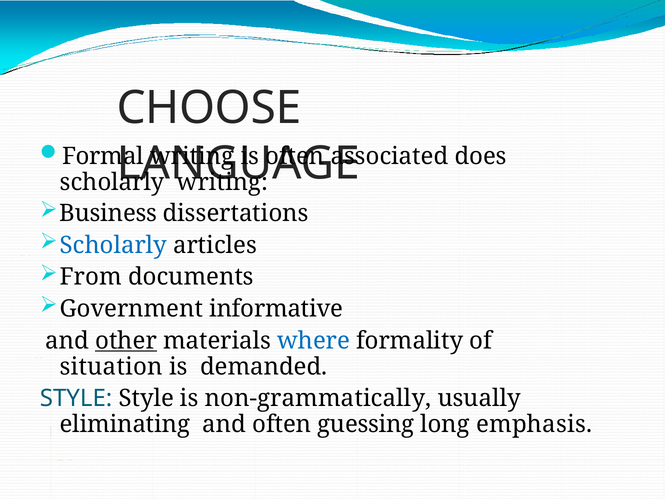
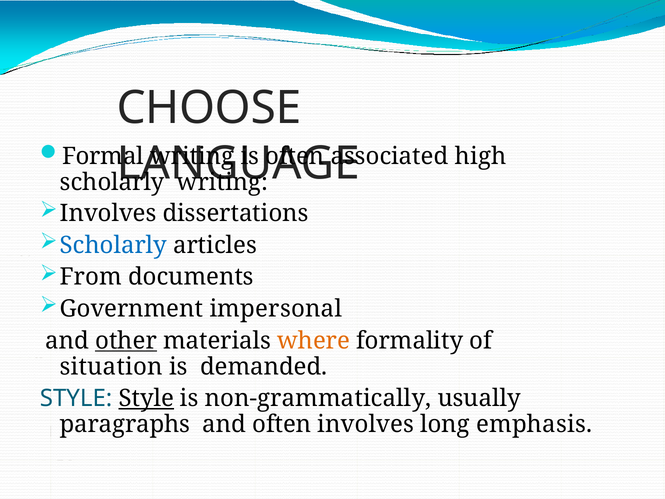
does: does -> high
Business at (108, 213): Business -> Involves
informative: informative -> impersonal
where colour: blue -> orange
Style at (146, 398) underline: none -> present
eliminating: eliminating -> paragraphs
often guessing: guessing -> involves
